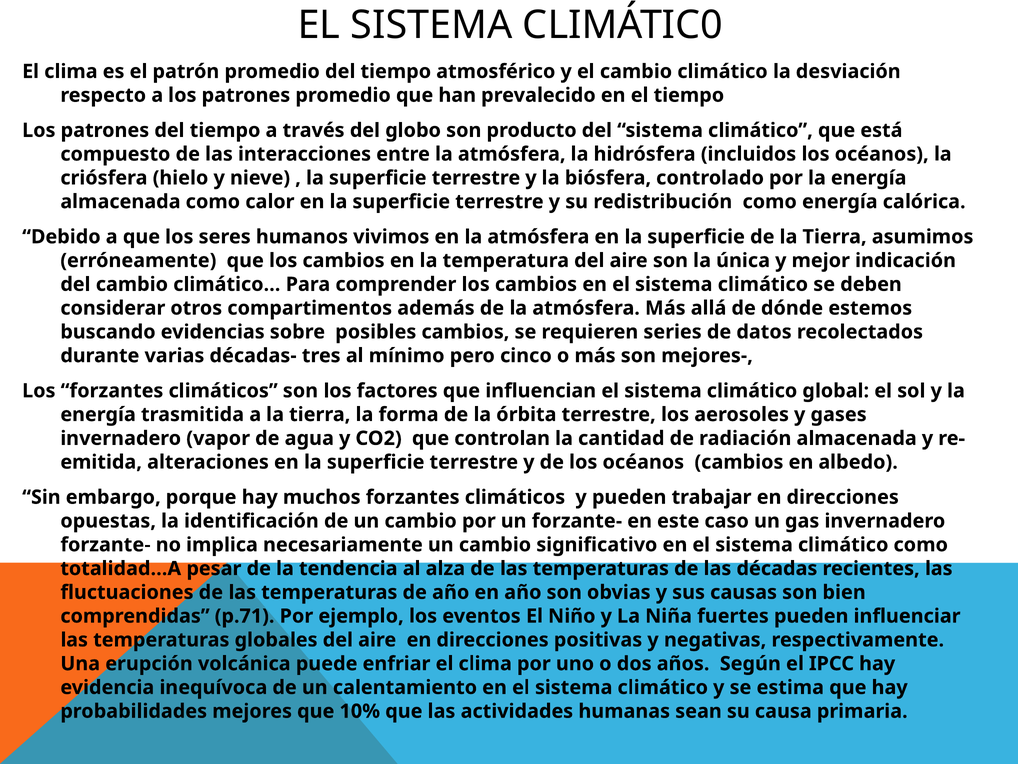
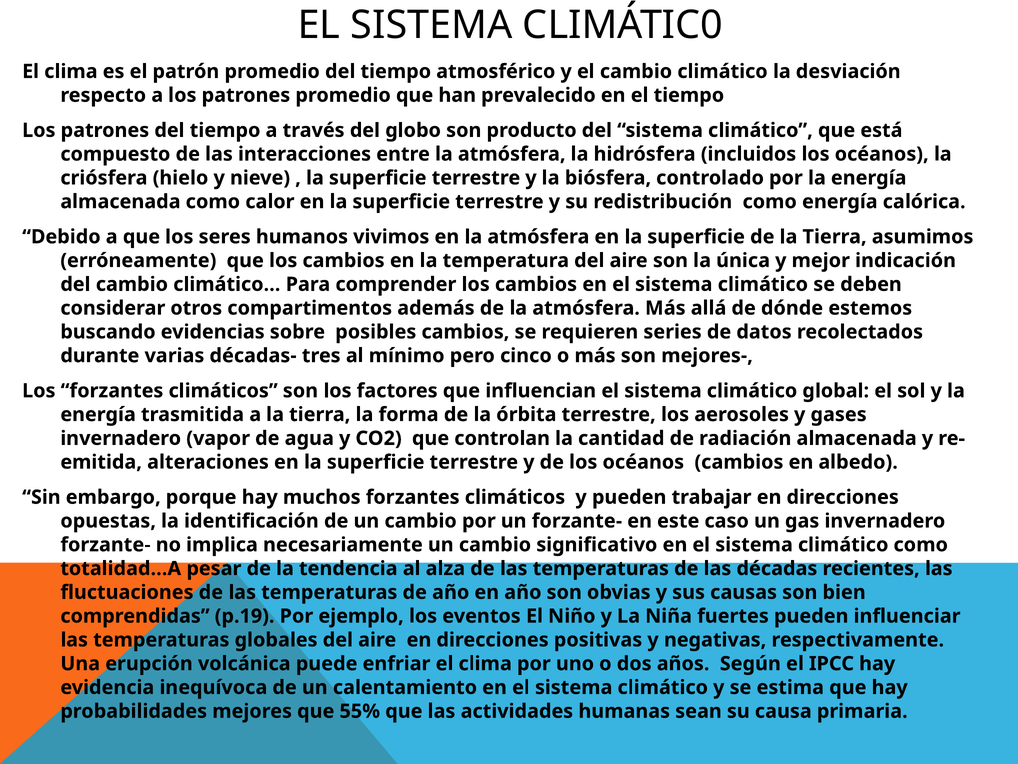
p.71: p.71 -> p.19
10%: 10% -> 55%
